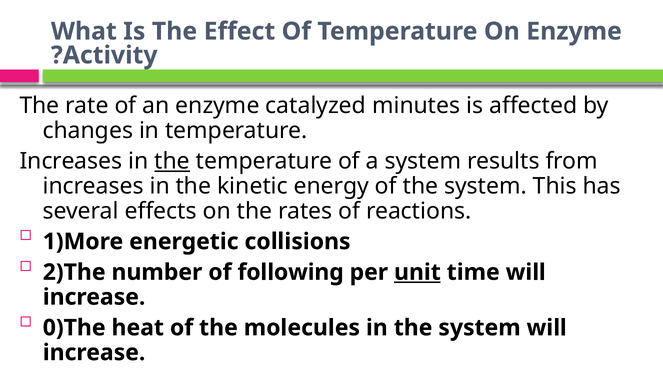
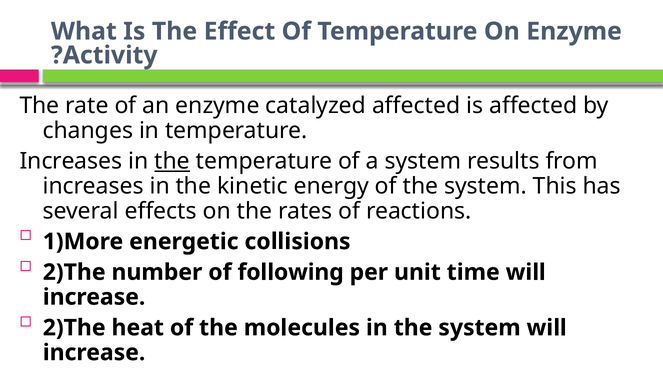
catalyzed minutes: minutes -> affected
unit underline: present -> none
0)The at (74, 328): 0)The -> 2)The
